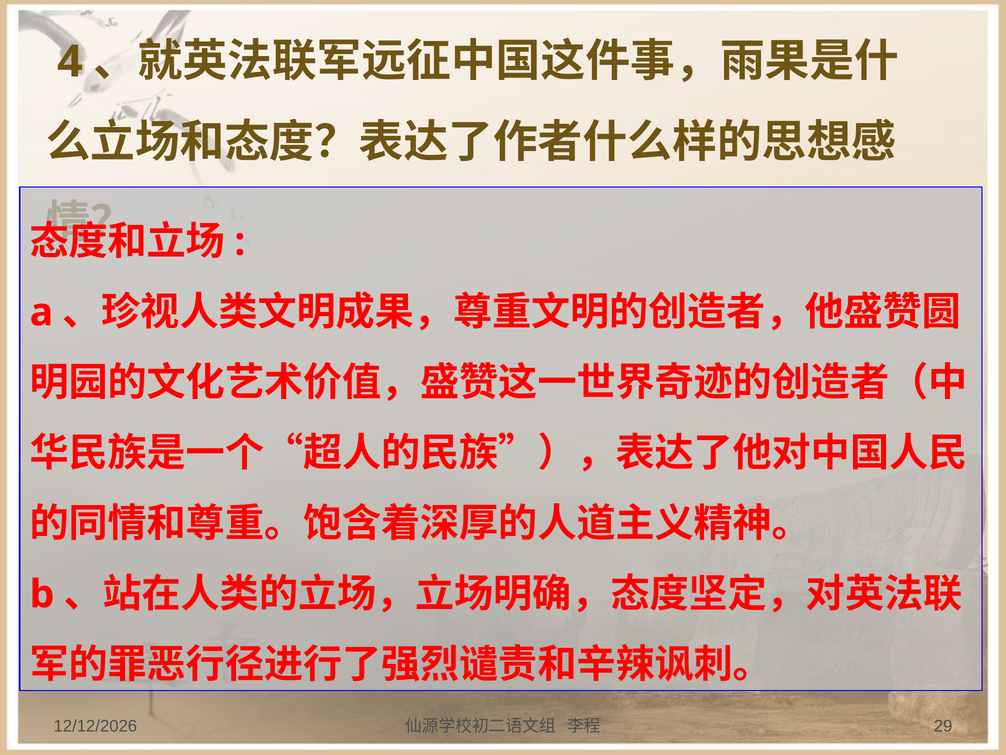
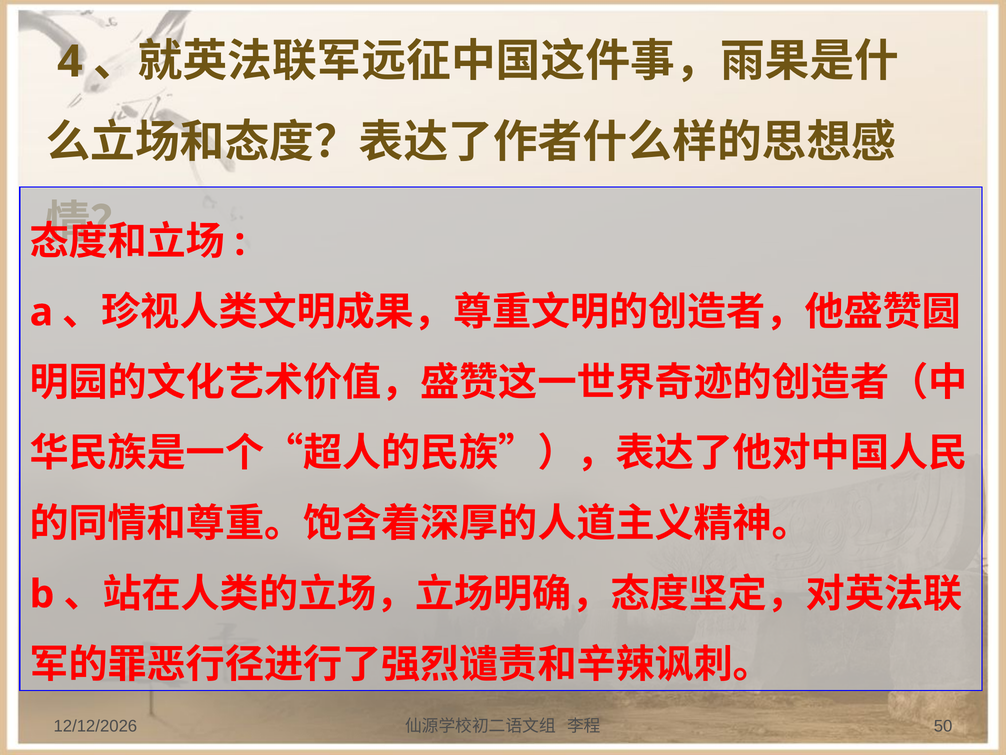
29: 29 -> 50
